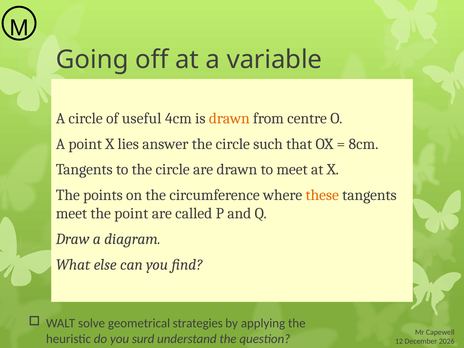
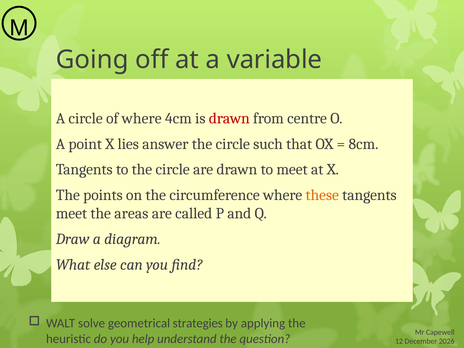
of useful: useful -> where
drawn at (229, 118) colour: orange -> red
the point: point -> areas
surd: surd -> help
